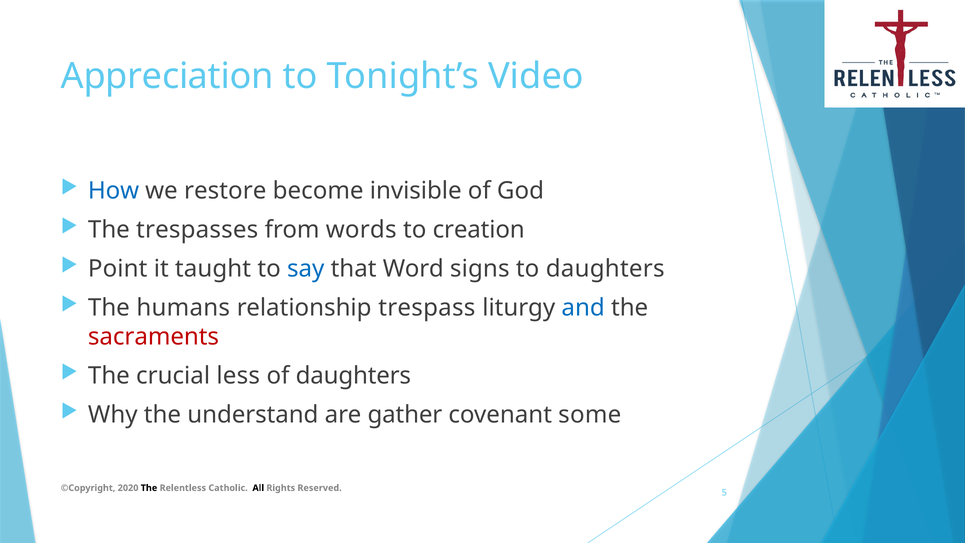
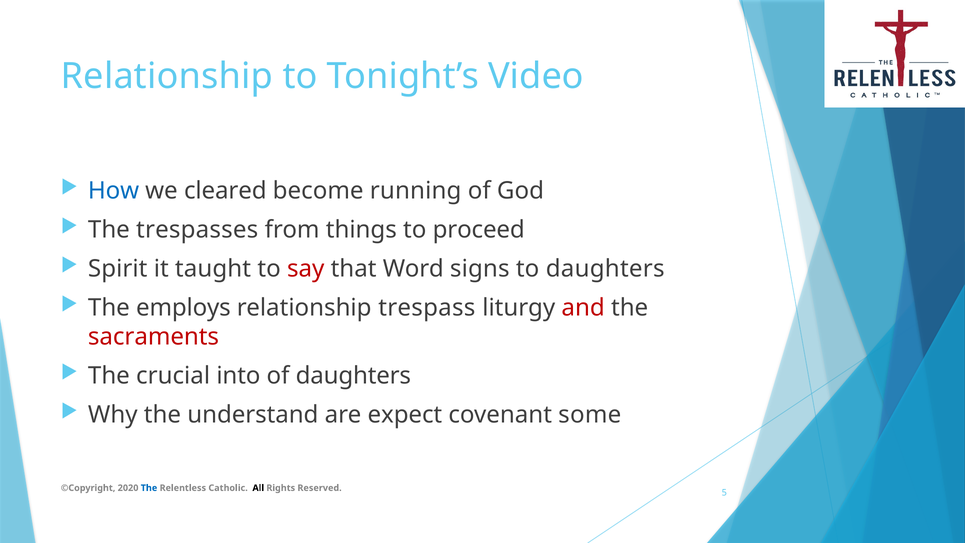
Appreciation at (167, 76): Appreciation -> Relationship
restore: restore -> cleared
invisible: invisible -> running
words: words -> things
creation: creation -> proceed
Point: Point -> Spirit
say colour: blue -> red
humans: humans -> employs
and colour: blue -> red
less: less -> into
gather: gather -> expect
The at (149, 488) colour: black -> blue
